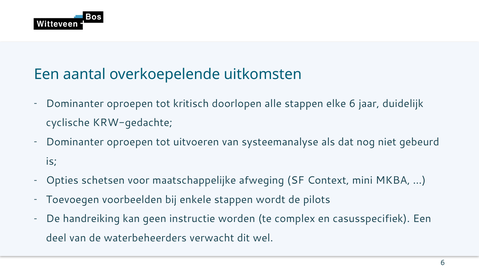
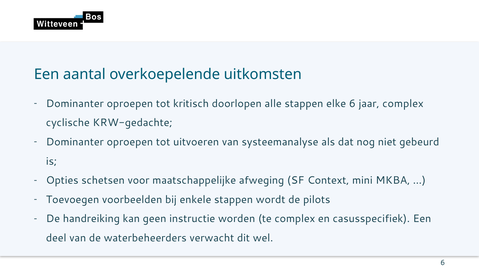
jaar duidelijk: duidelijk -> complex
